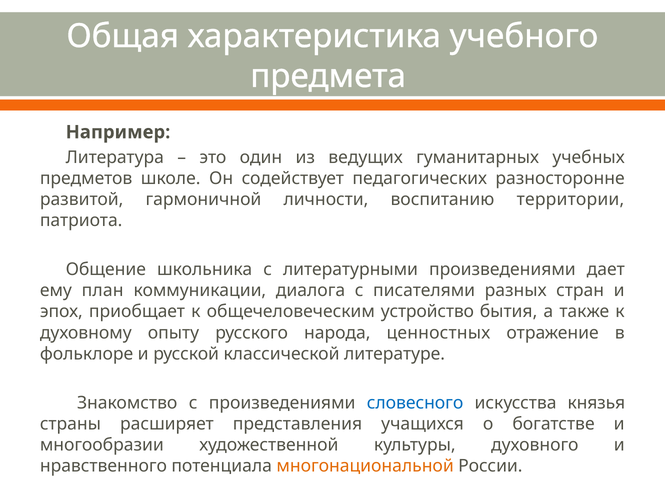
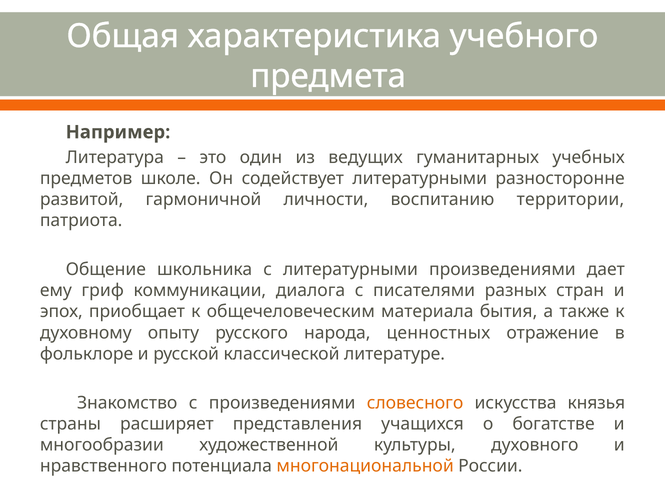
содействует педагогических: педагогических -> литературными
план: план -> гриф
устройство: устройство -> материала
словесного colour: blue -> orange
